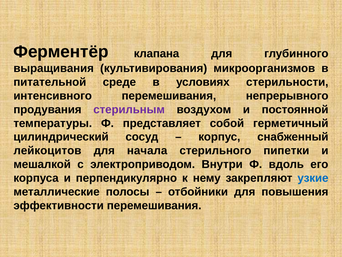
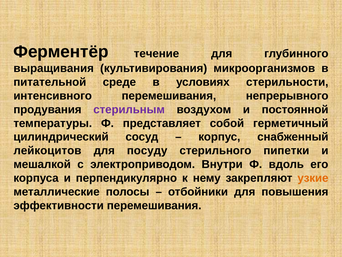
клапана: клапана -> течение
начала: начала -> посуду
узкие colour: blue -> orange
